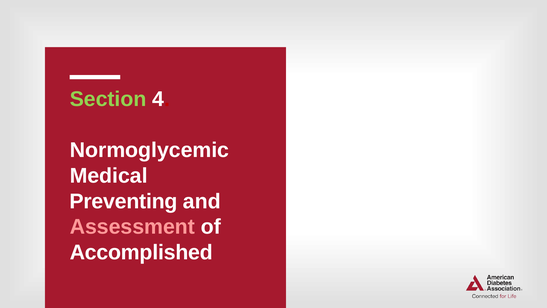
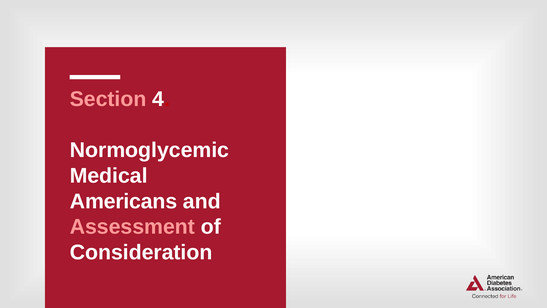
Section colour: light green -> pink
Preventing: Preventing -> Americans
Accomplished: Accomplished -> Consideration
